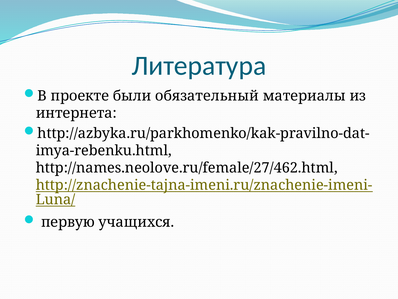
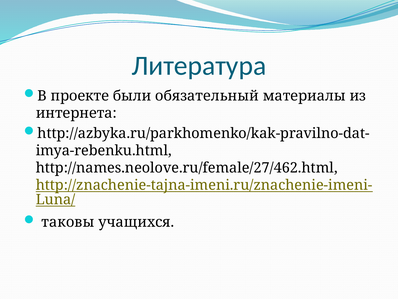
первую: первую -> таковы
